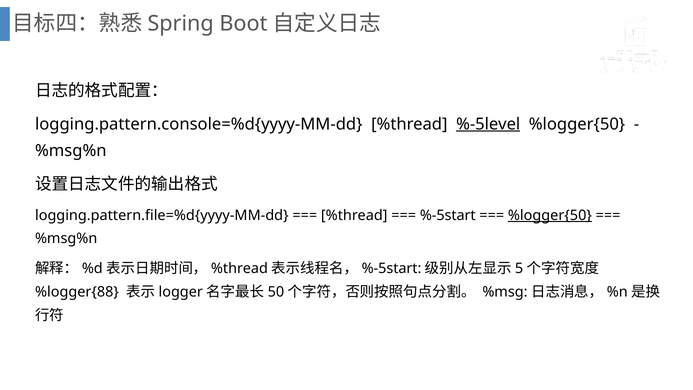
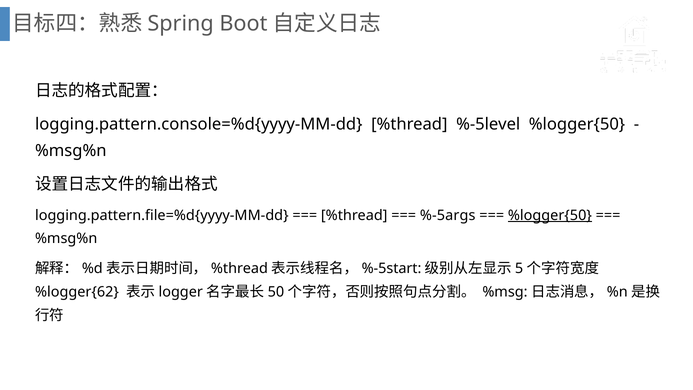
%‐5level underline: present -> none
%‐5start at (448, 215): %‐5start -> %‐5args
%logger{88: %logger{88 -> %logger{62
